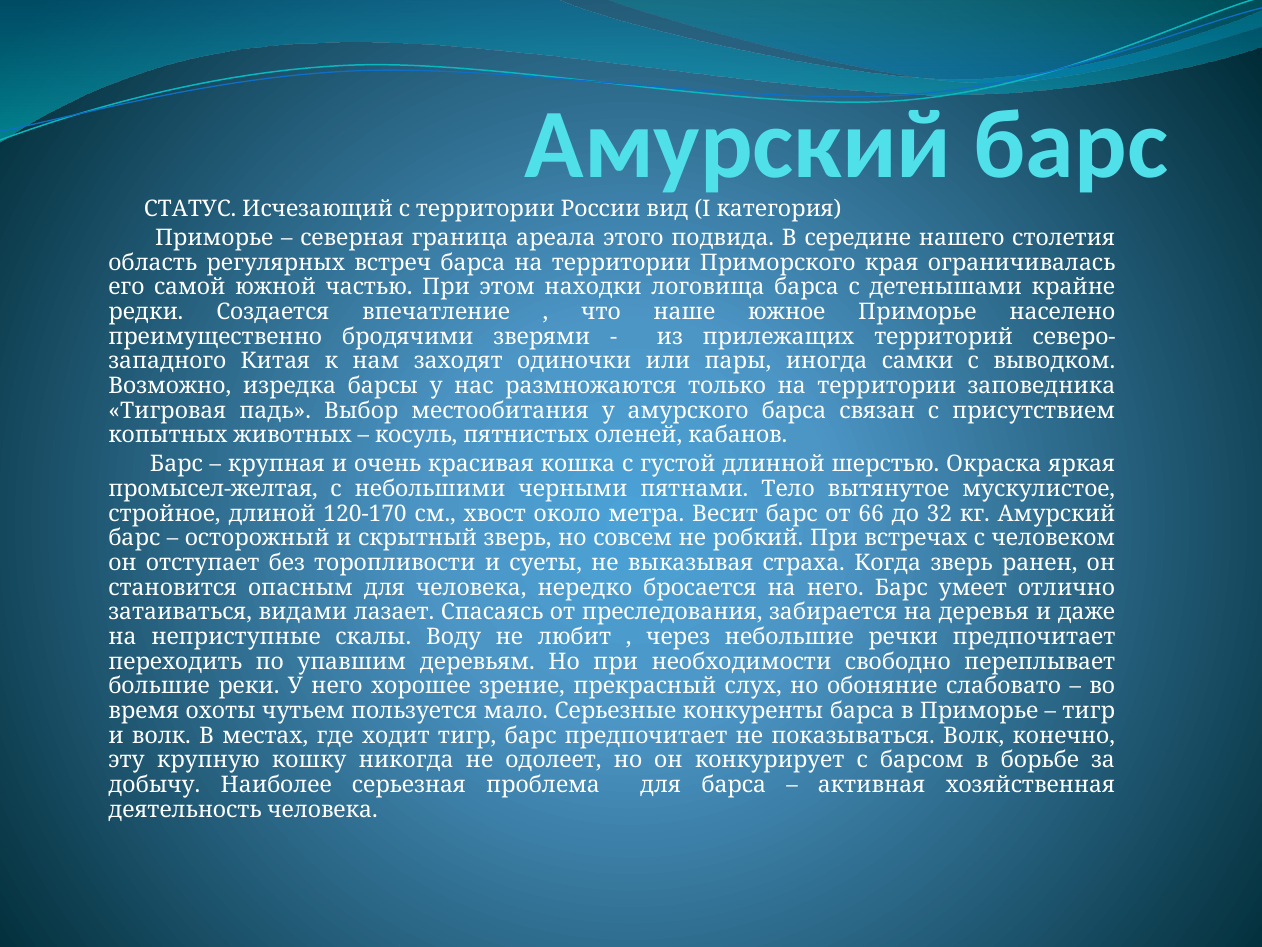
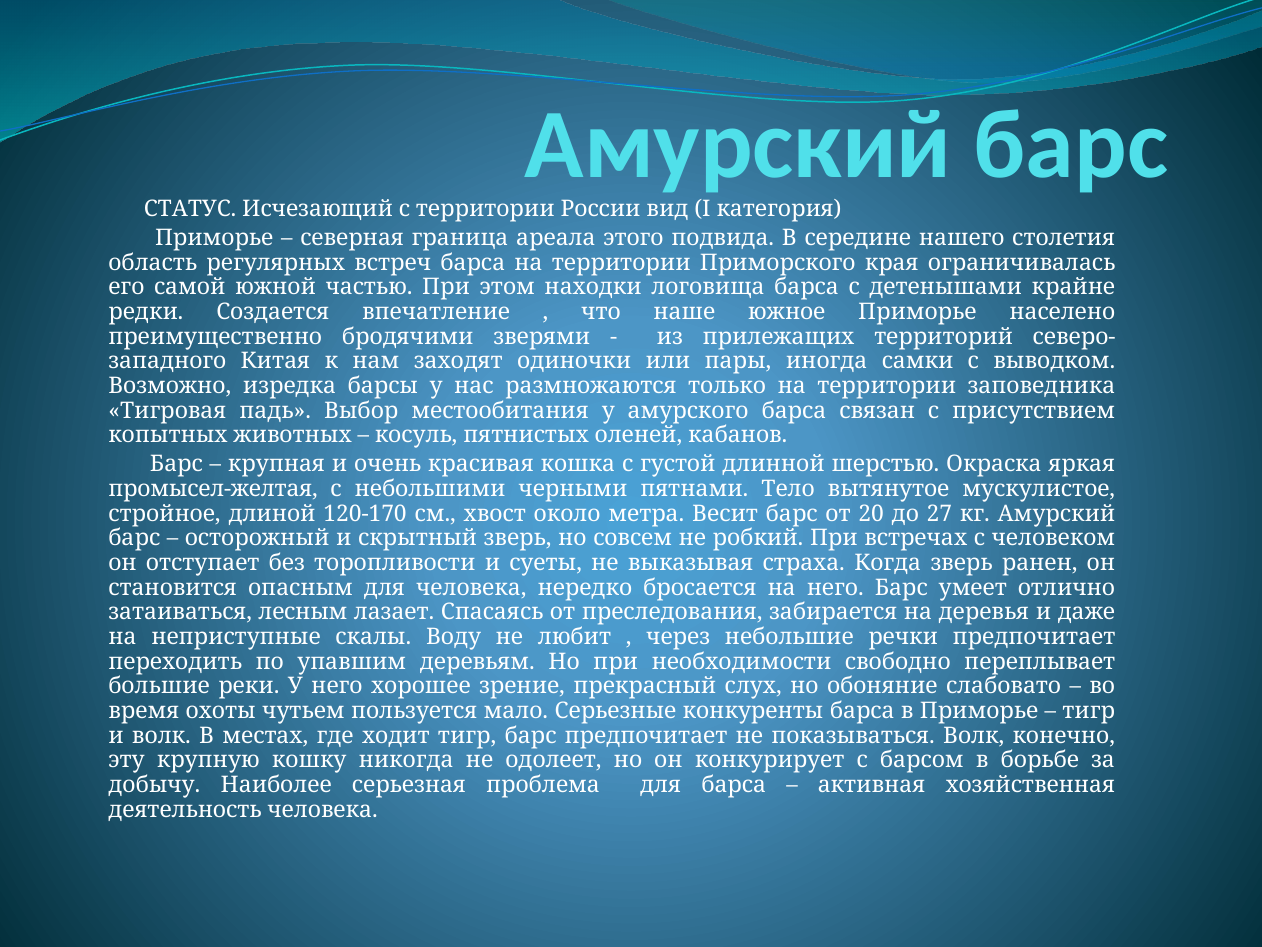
66: 66 -> 20
32: 32 -> 27
видами: видами -> лесным
